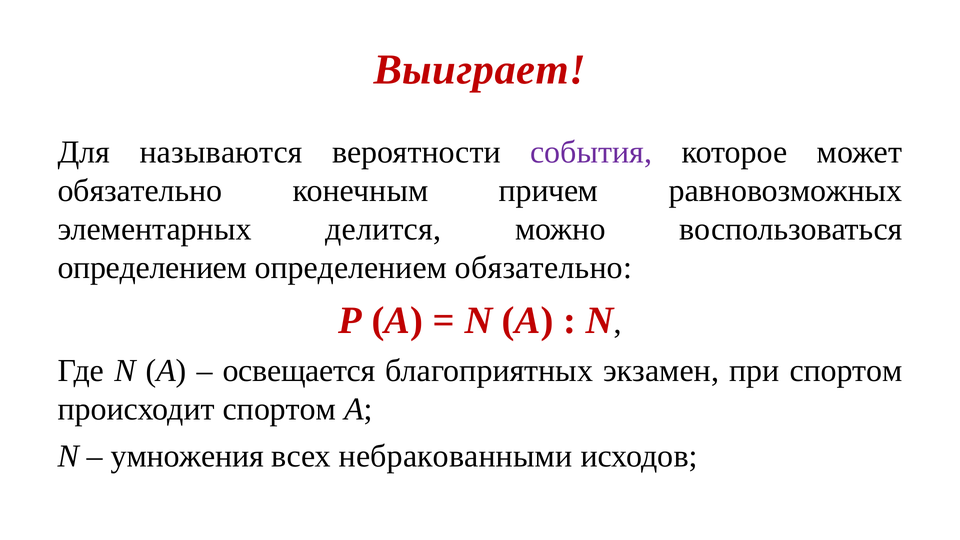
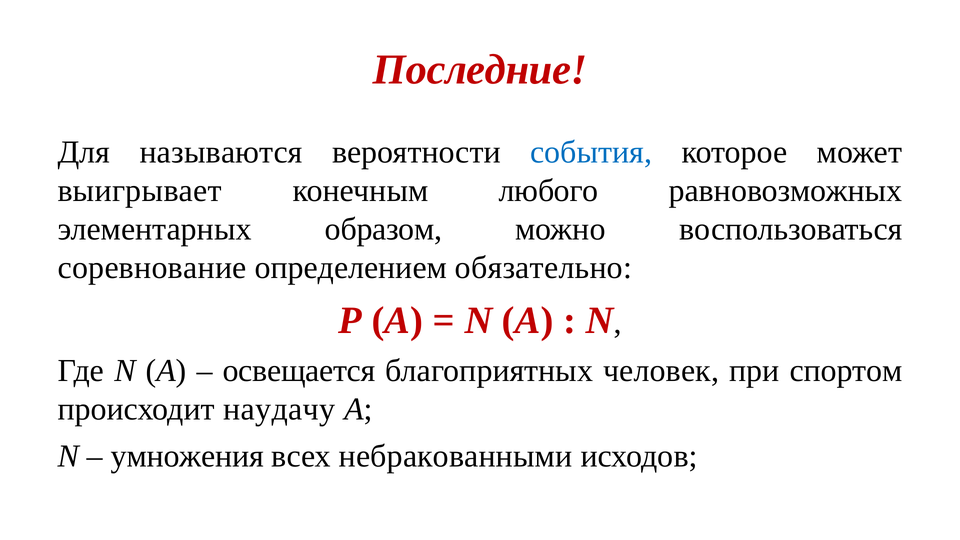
Выиграет: Выиграет -> Последние
события colour: purple -> blue
обязательно at (140, 191): обязательно -> выигрывает
причем: причем -> любого
делится: делится -> образом
определением at (152, 267): определением -> соревнование
экзамен: экзамен -> человек
происходит спортом: спортом -> наудачу
